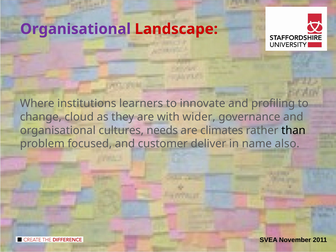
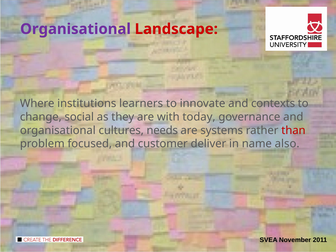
profiling: profiling -> contexts
cloud: cloud -> social
wider: wider -> today
climates: climates -> systems
than colour: black -> red
